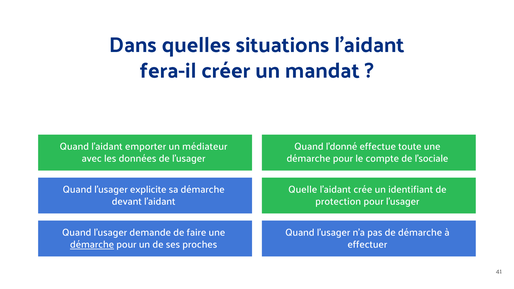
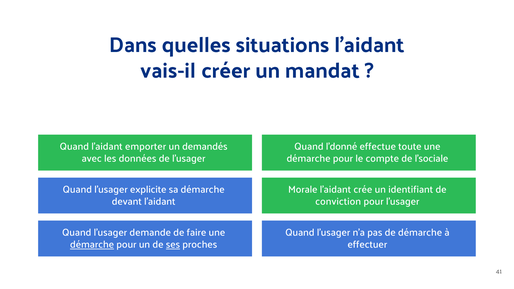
fera-il: fera-il -> vais-il
médiateur: médiateur -> demandés
Quelle: Quelle -> Morale
protection: protection -> conviction
ses underline: none -> present
